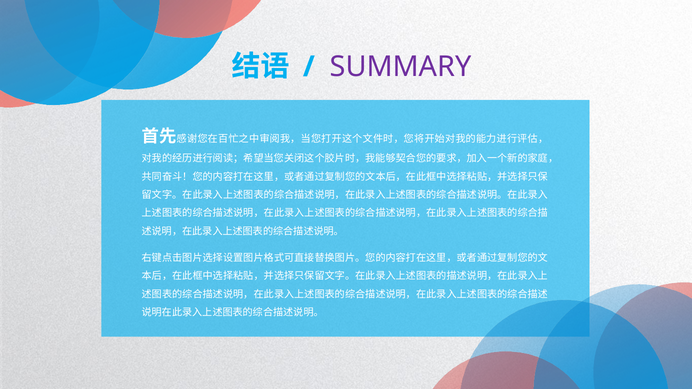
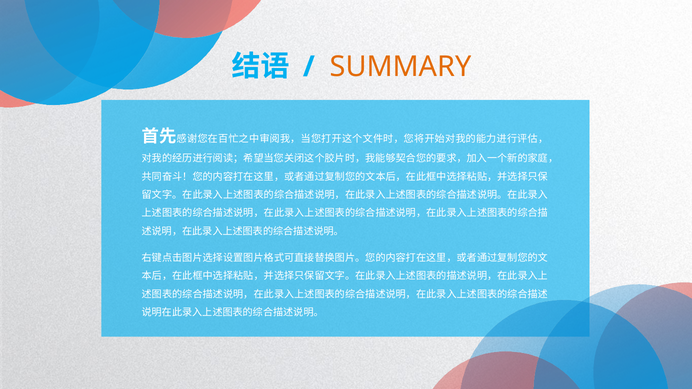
SUMMARY colour: purple -> orange
